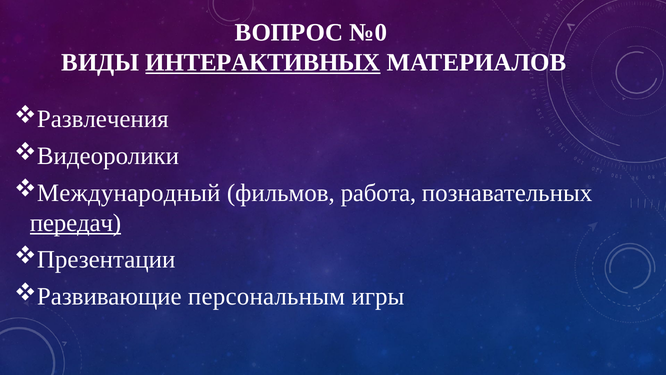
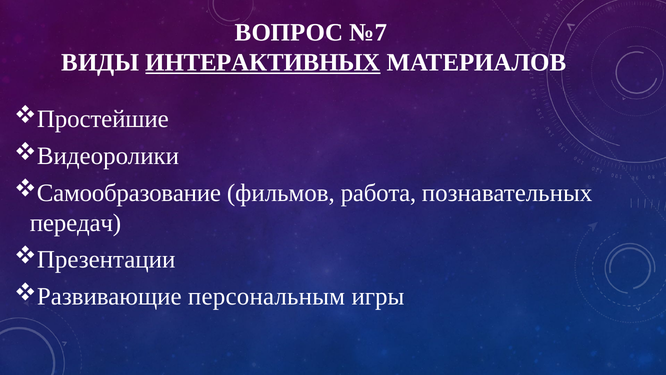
№0: №0 -> №7
Развлечения: Развлечения -> Простейшие
Международный: Международный -> Самообразование
передач underline: present -> none
